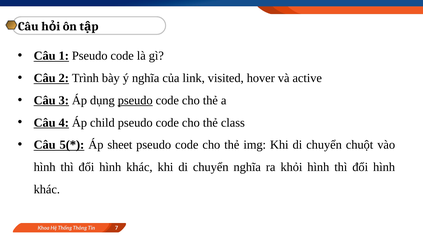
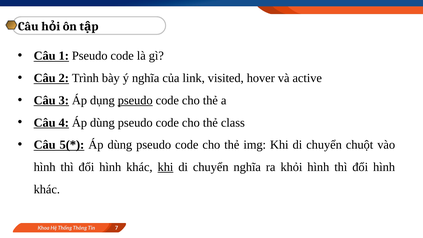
4 Áp child: child -> dùng
sheet at (120, 145): sheet -> dùng
khi at (165, 167) underline: none -> present
